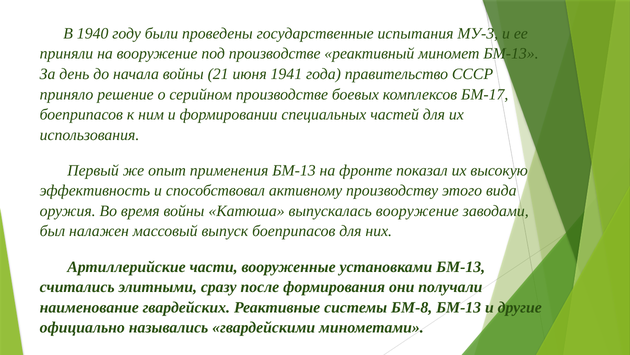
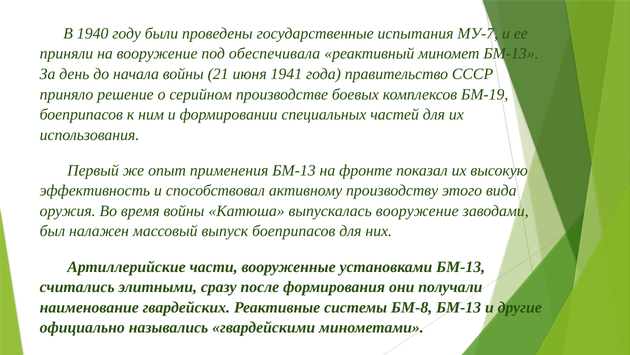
МУ-3: МУ-3 -> МУ-7
под производстве: производстве -> обеспечивала
БМ-17: БМ-17 -> БМ-19
